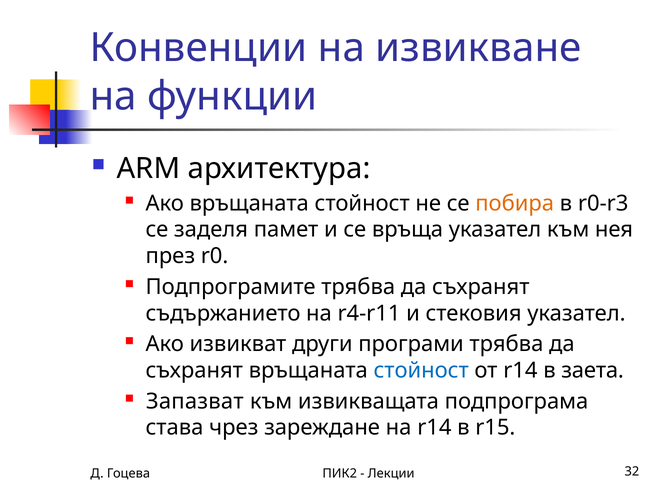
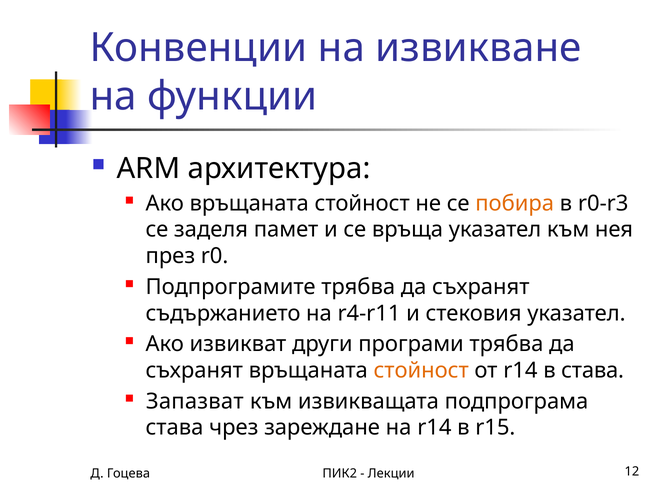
стойност at (421, 370) colour: blue -> orange
в заета: заета -> става
32: 32 -> 12
